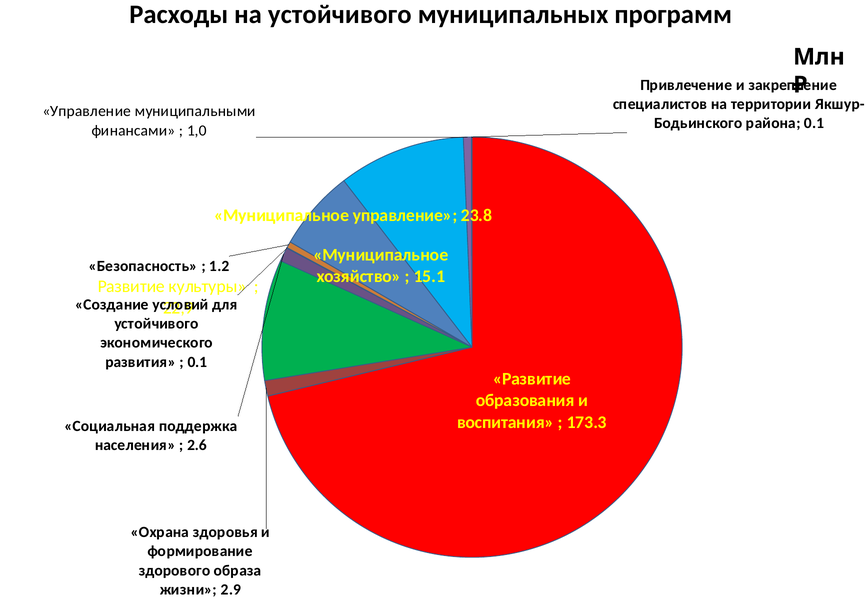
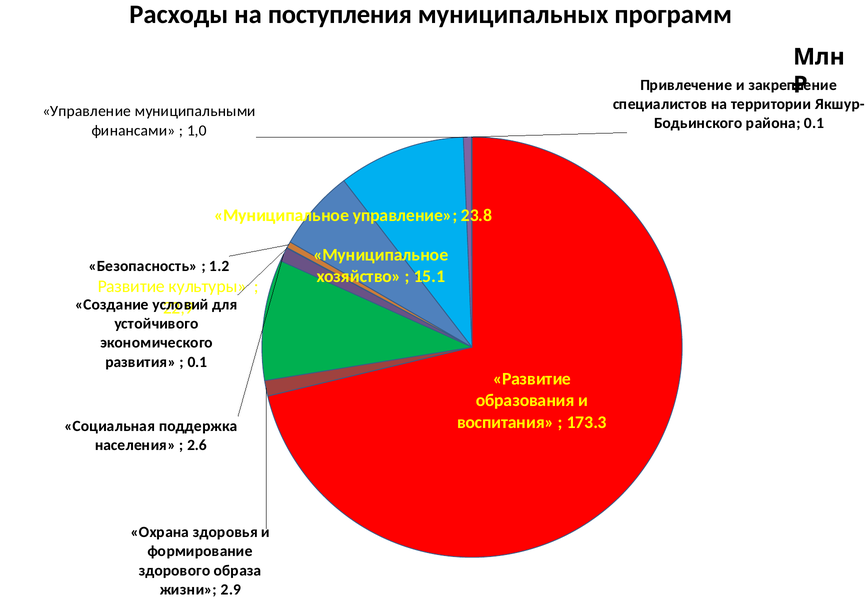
на устойчивого: устойчивого -> поступления
